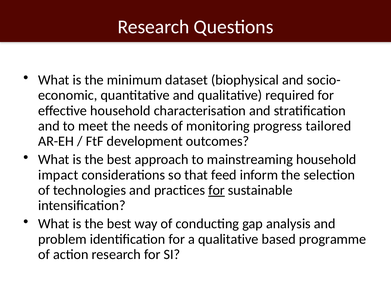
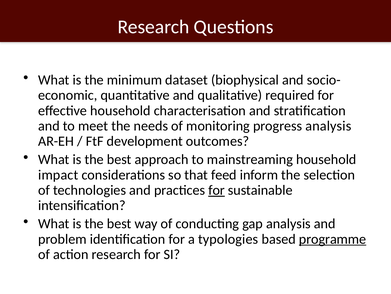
progress tailored: tailored -> analysis
a qualitative: qualitative -> typologies
programme underline: none -> present
